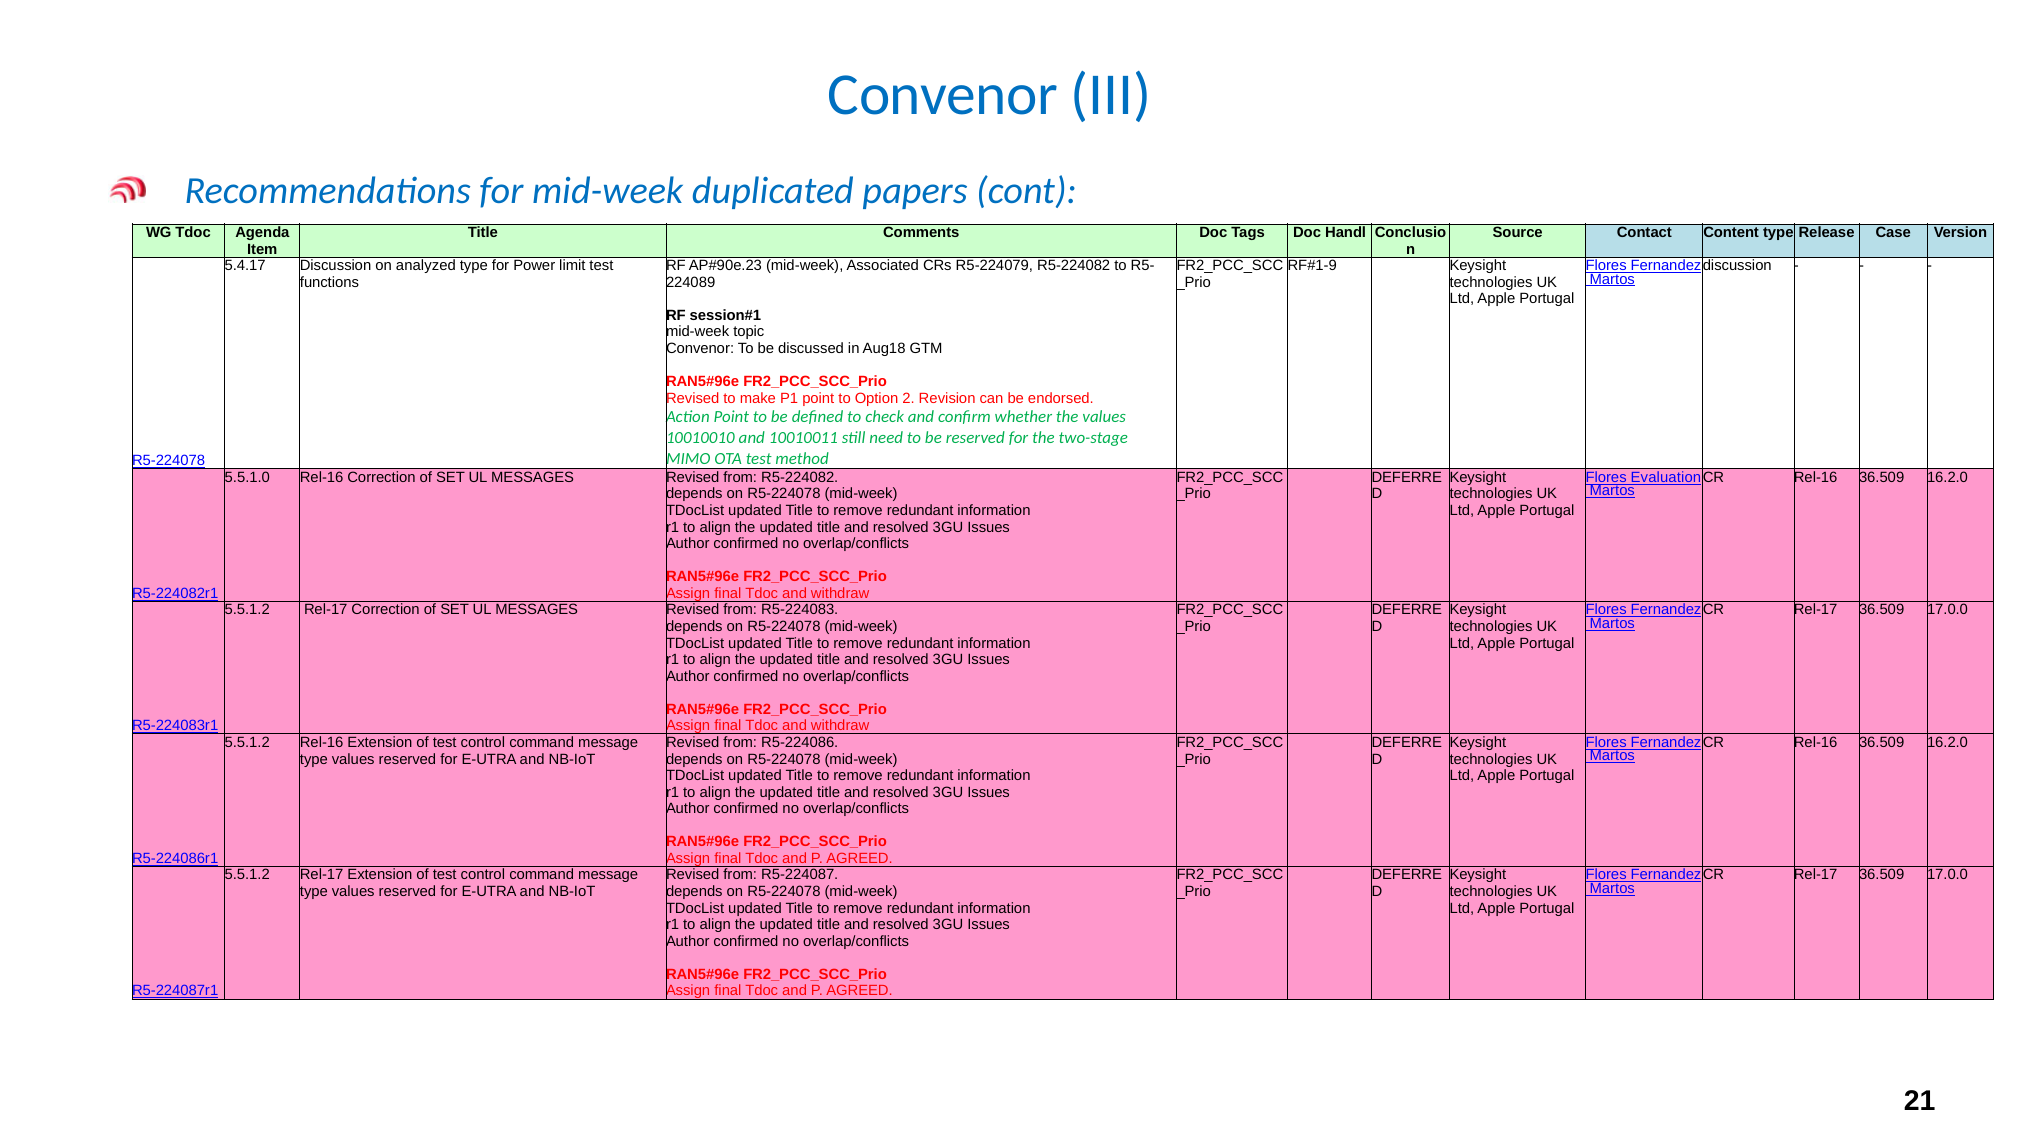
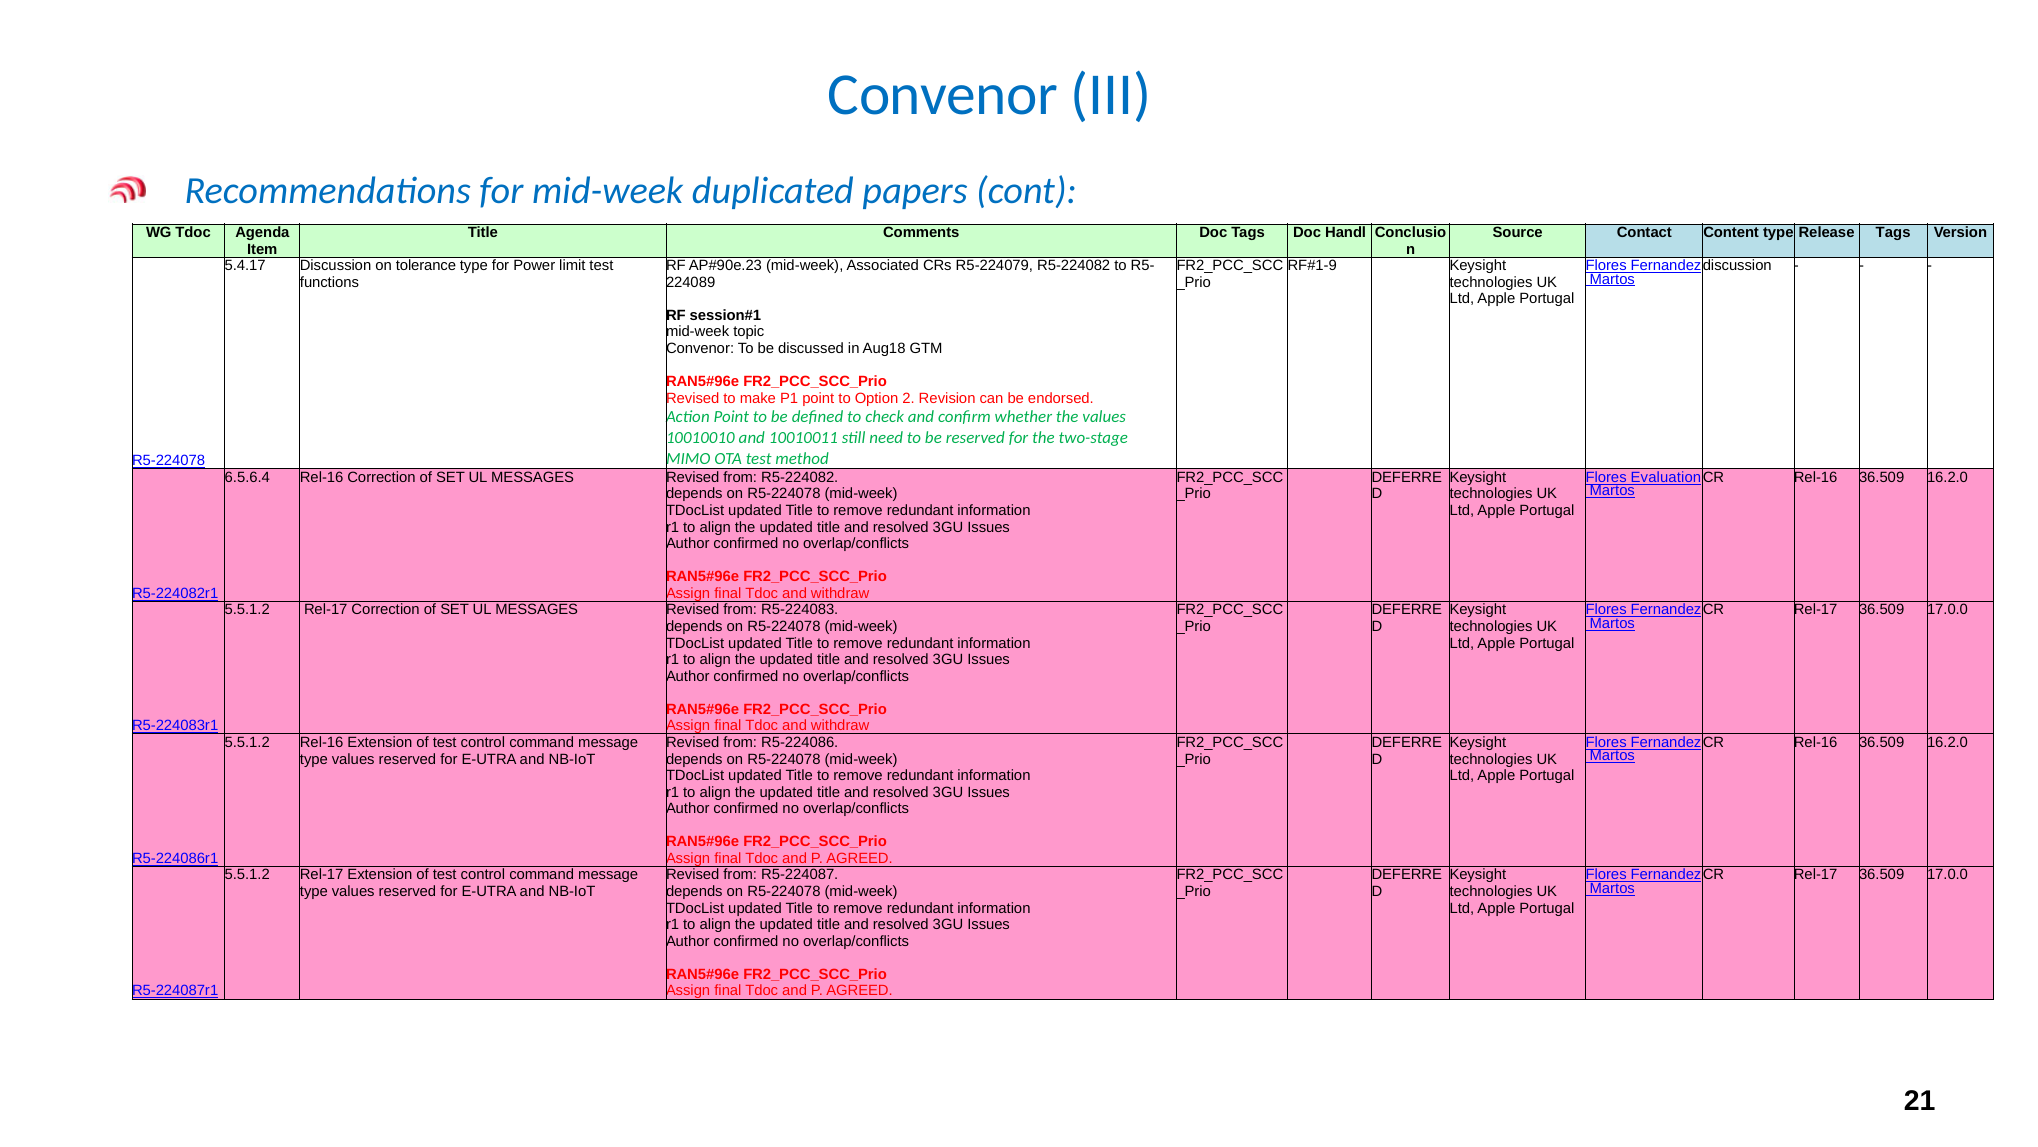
Release Case: Case -> Tags
analyzed: analyzed -> tolerance
5.5.1.0: 5.5.1.0 -> 6.5.6.4
